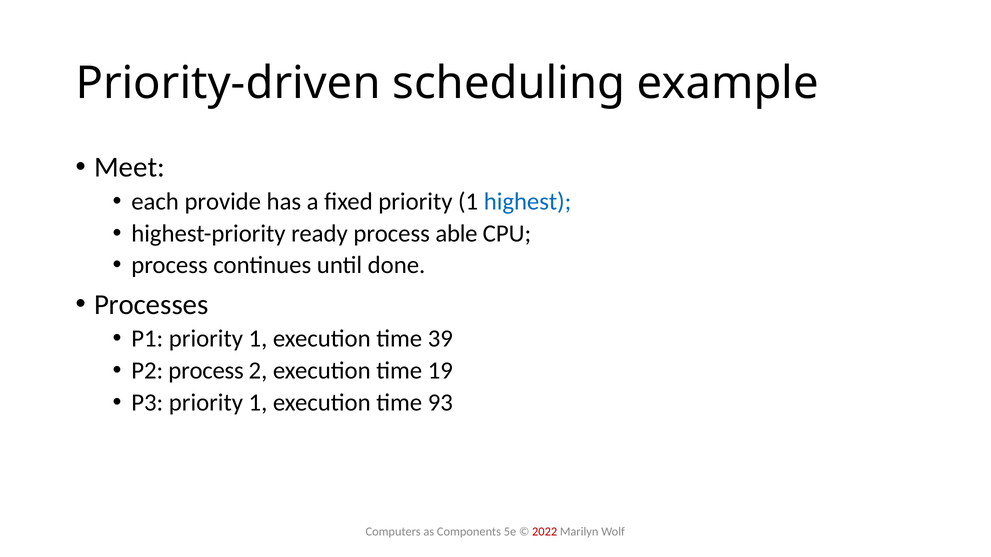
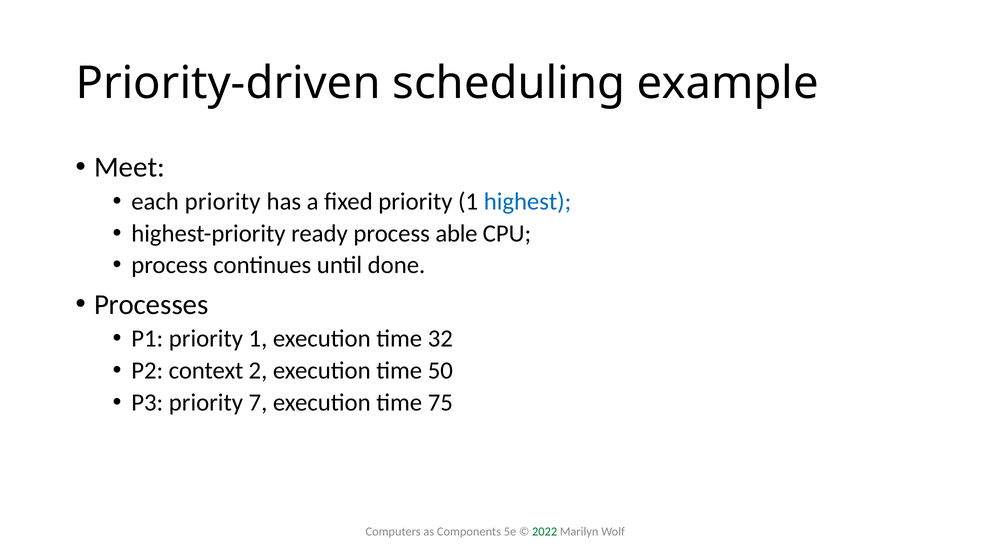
each provide: provide -> priority
39: 39 -> 32
P2 process: process -> context
19: 19 -> 50
P3 priority 1: 1 -> 7
93: 93 -> 75
2022 colour: red -> green
